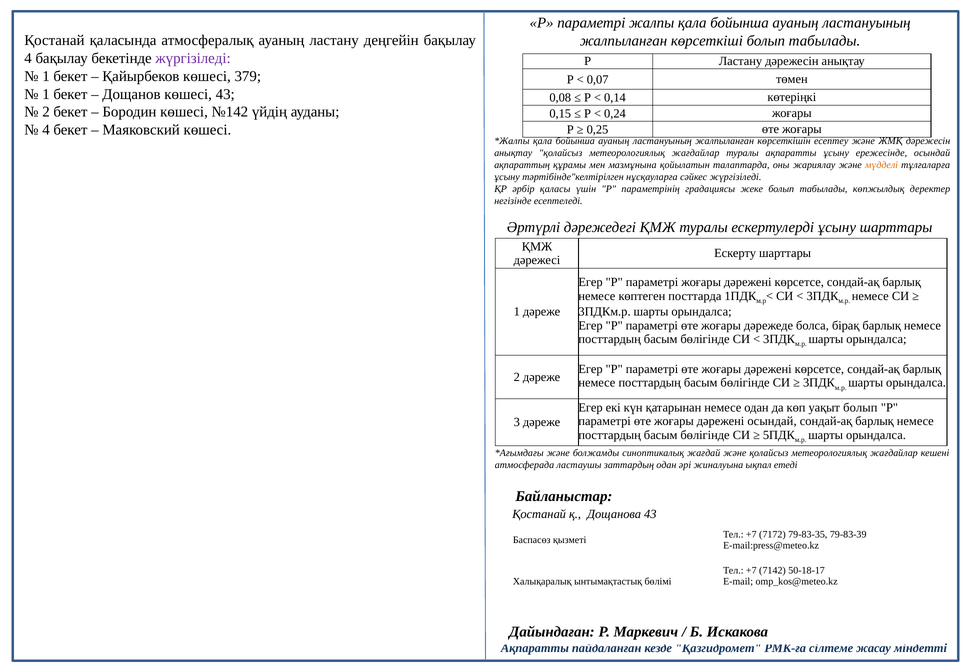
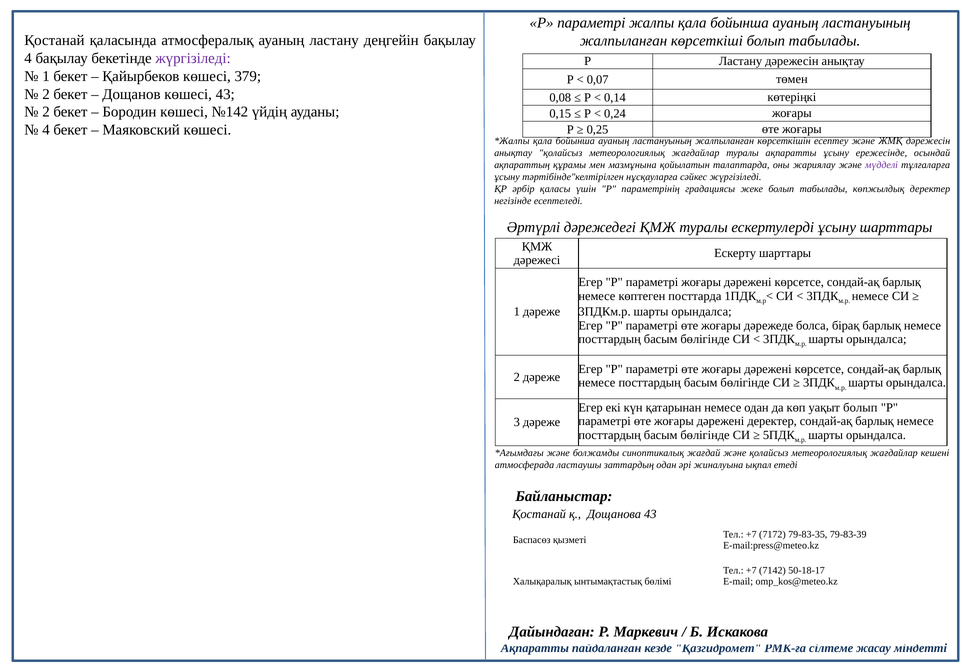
1 at (46, 94): 1 -> 2
мүдделі colour: orange -> purple
дәрежені осындай: осындай -> деректер
